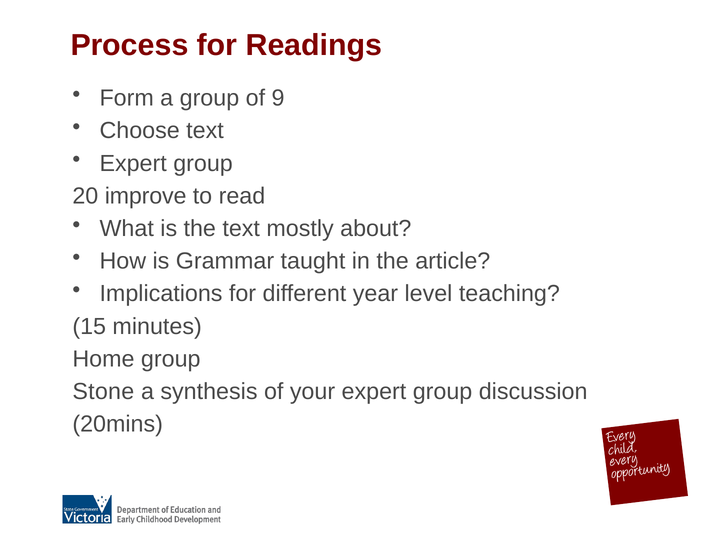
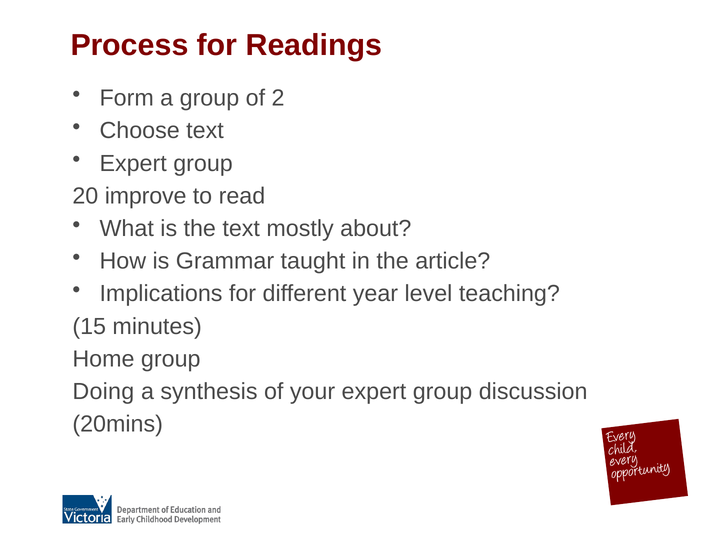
9: 9 -> 2
Stone: Stone -> Doing
